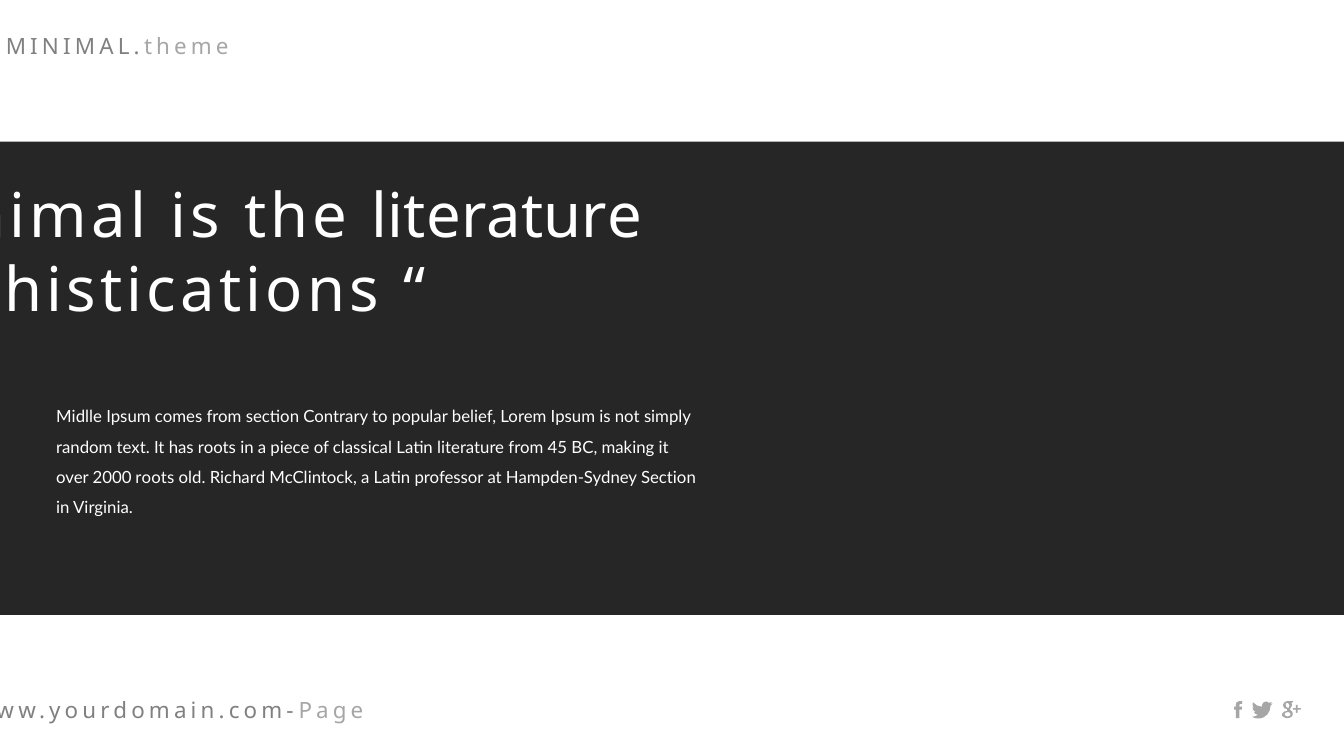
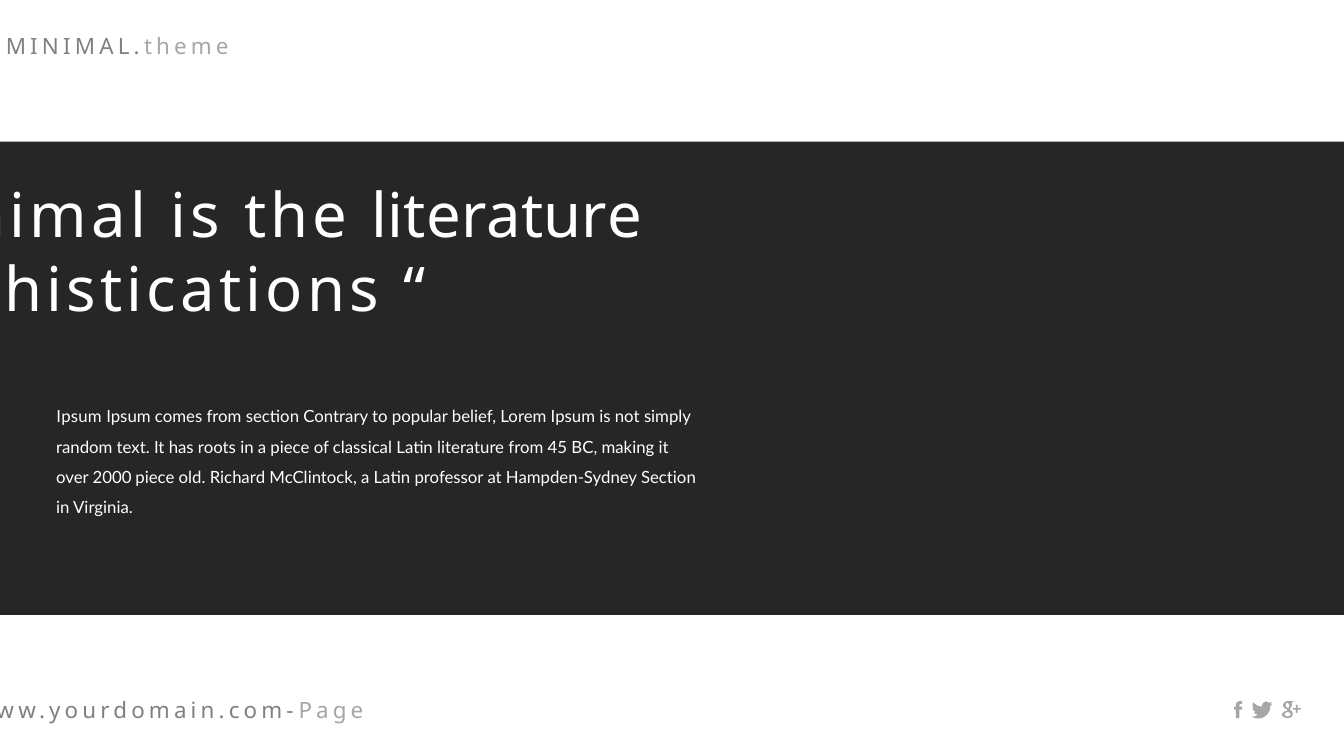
Midlle at (79, 417): Midlle -> Ipsum
2000 roots: roots -> piece
